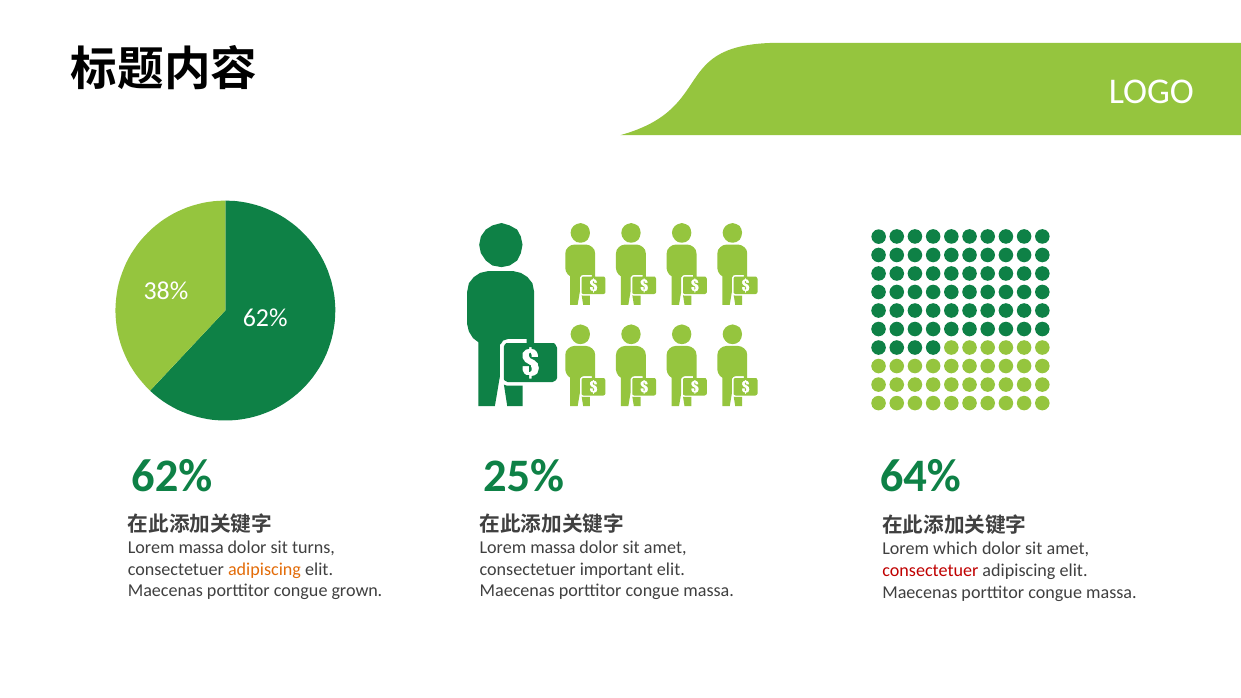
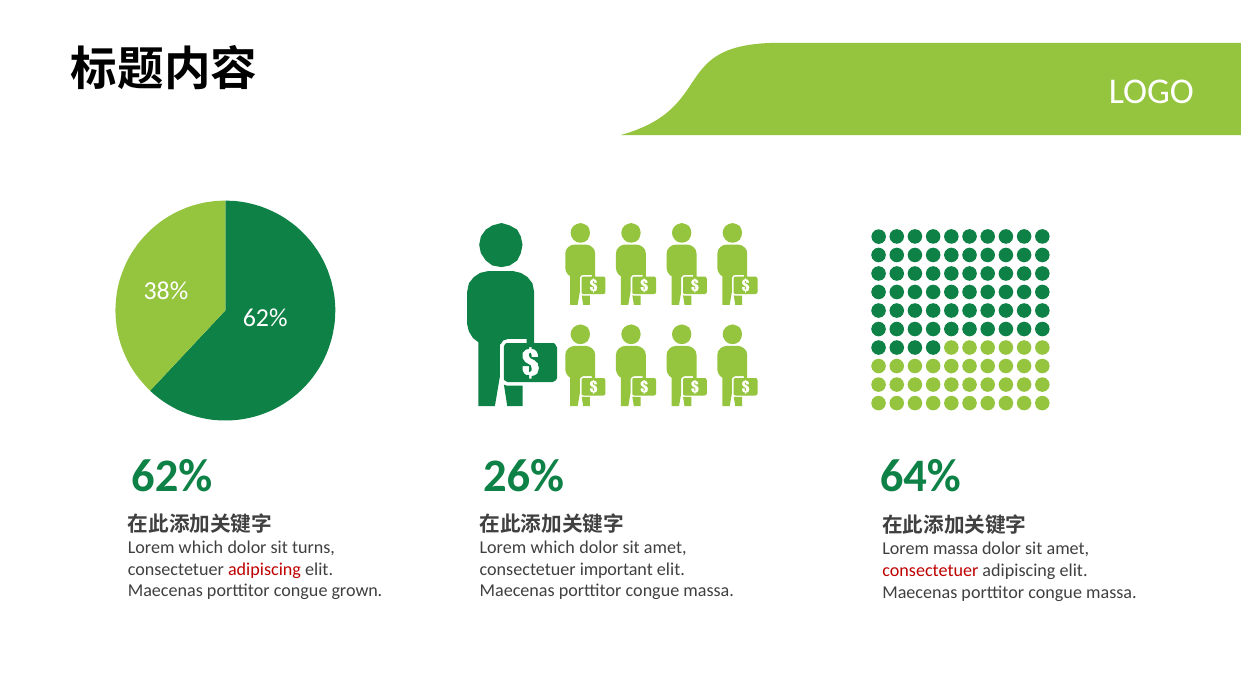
25%: 25% -> 26%
massa at (201, 547): massa -> which
massa at (553, 547): massa -> which
Lorem which: which -> massa
adipiscing at (264, 569) colour: orange -> red
